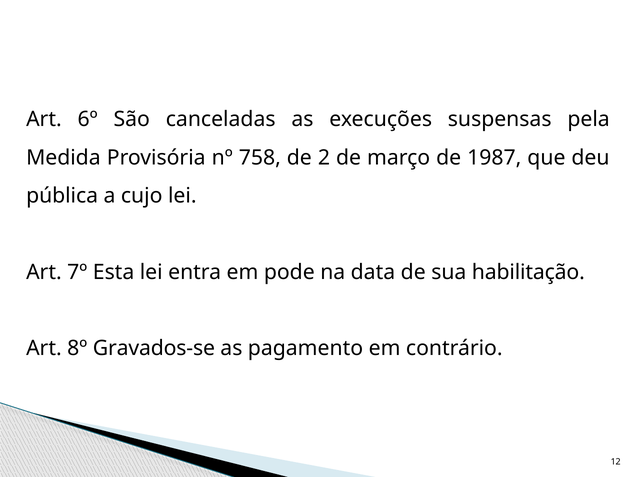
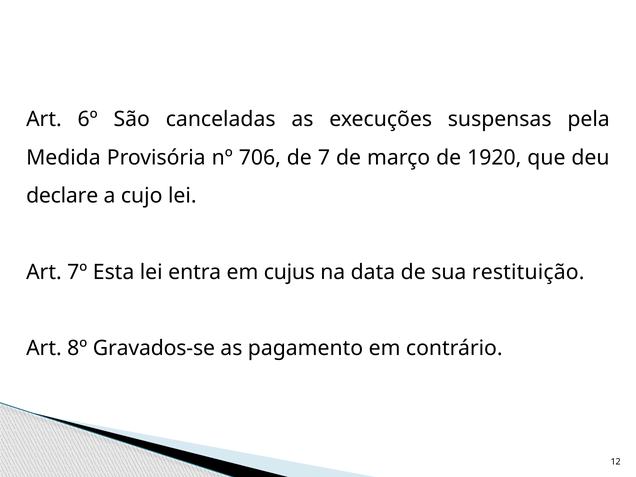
758: 758 -> 706
2: 2 -> 7
1987: 1987 -> 1920
pública: pública -> declare
pode: pode -> cujus
habilitação: habilitação -> restituição
